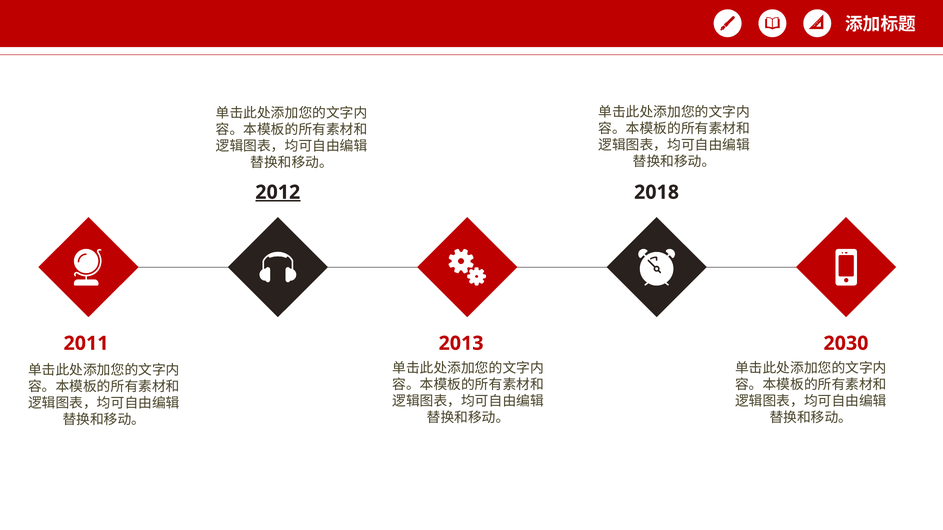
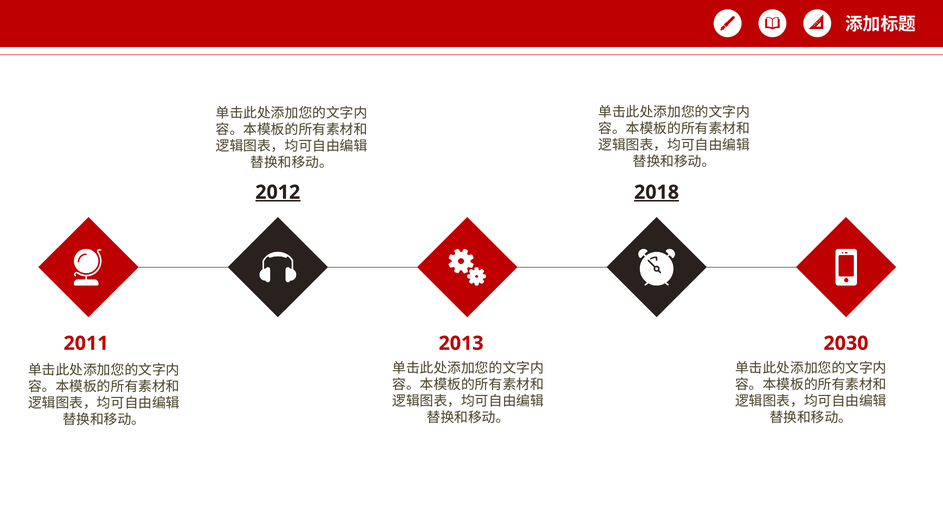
2018 underline: none -> present
